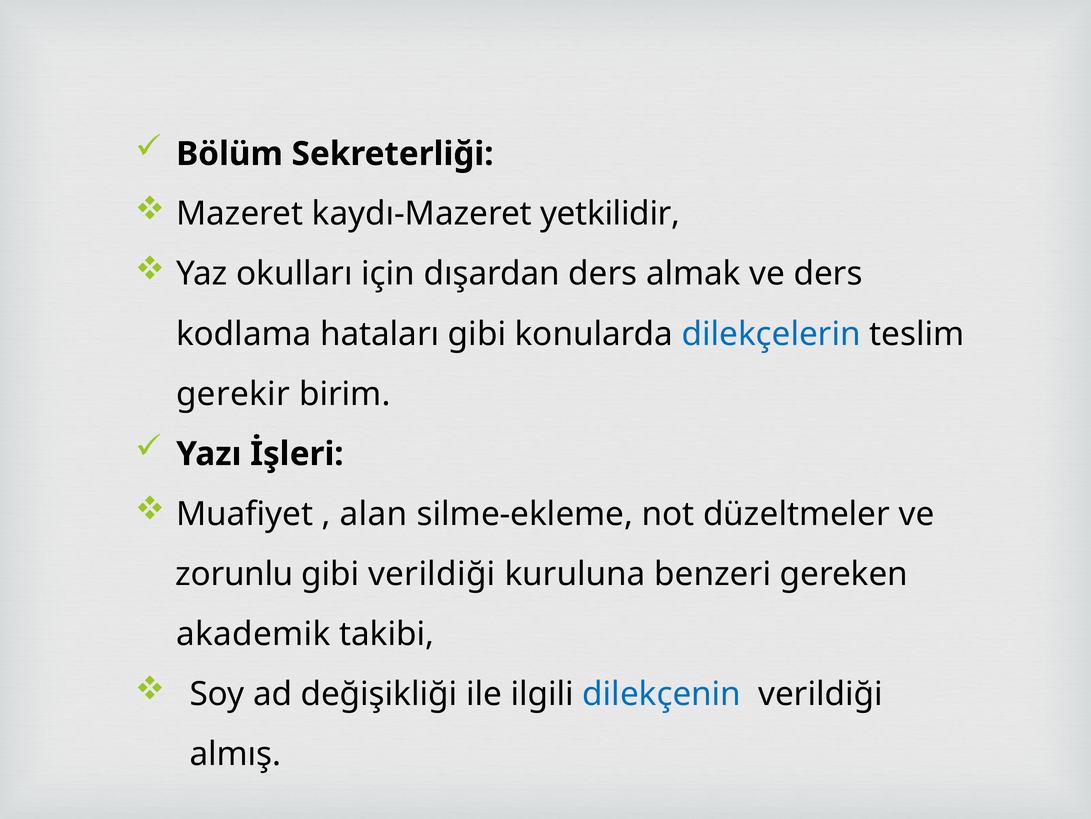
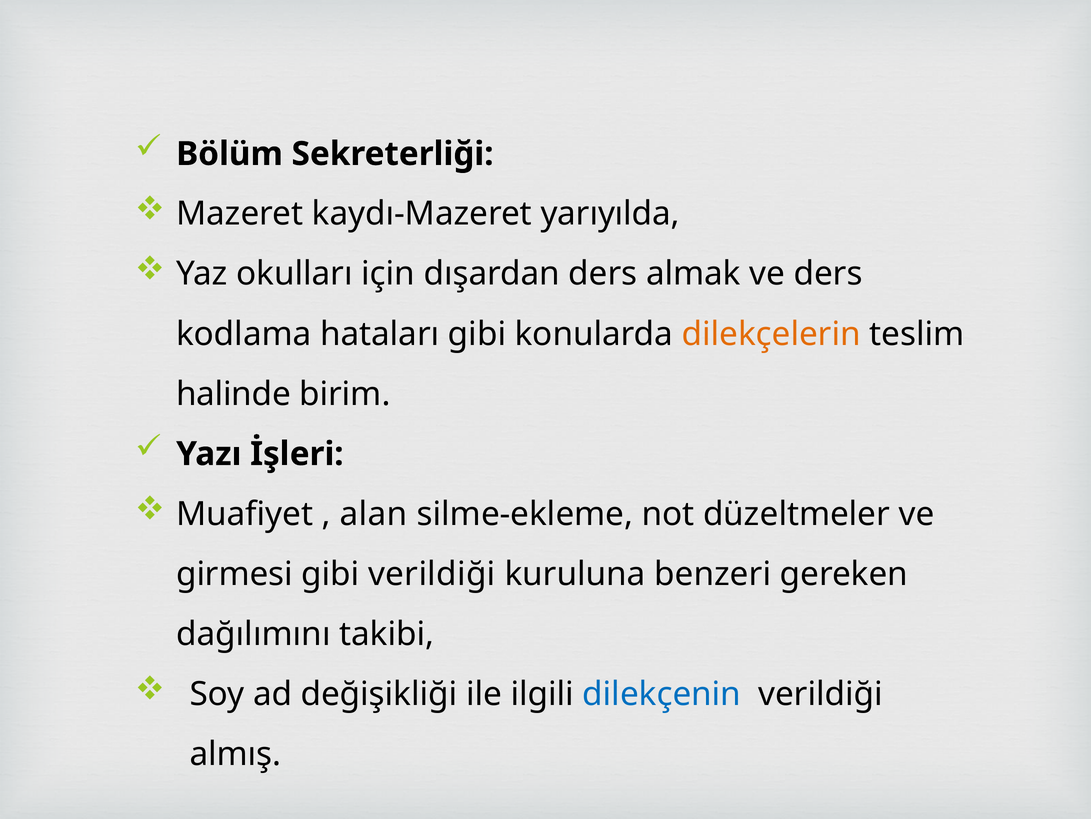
yetkilidir: yetkilidir -> yarıyılda
dilekçelerin colour: blue -> orange
gerekir: gerekir -> halinde
zorunlu: zorunlu -> girmesi
akademik: akademik -> dağılımını
